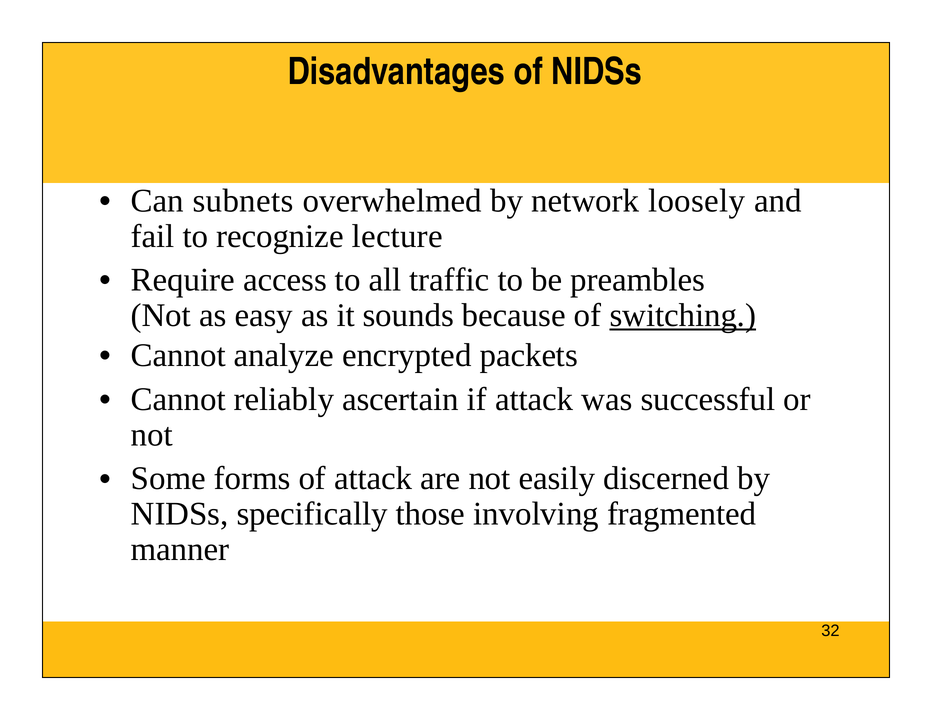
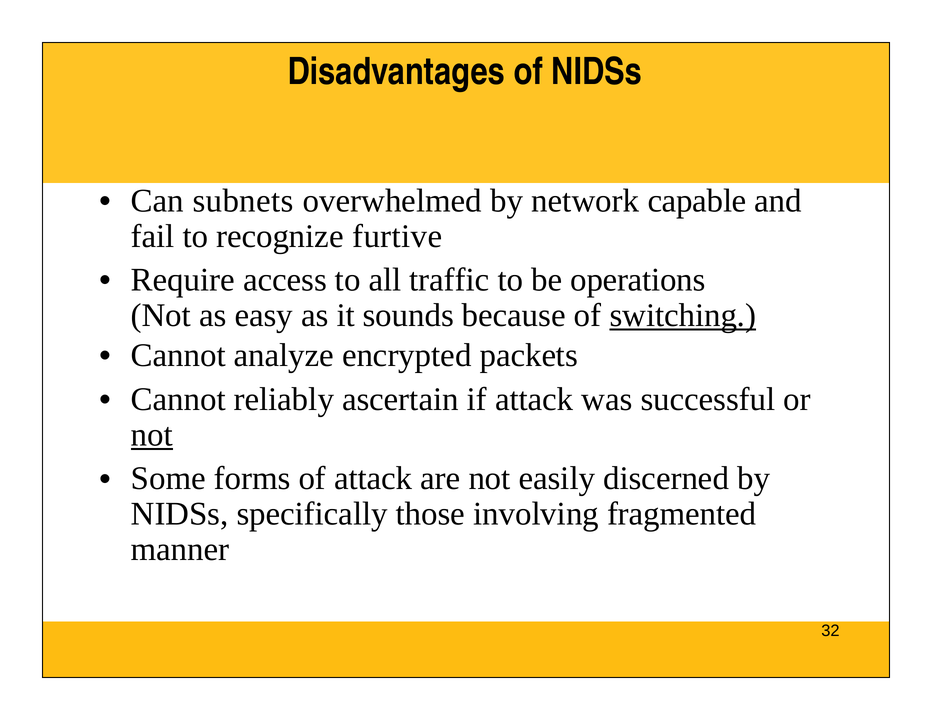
loosely: loosely -> capable
lecture: lecture -> furtive
preambles: preambles -> operations
not at (152, 435) underline: none -> present
